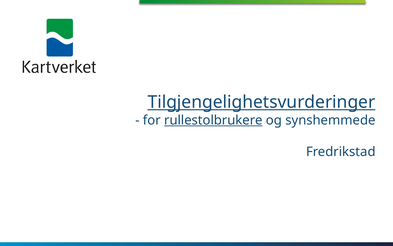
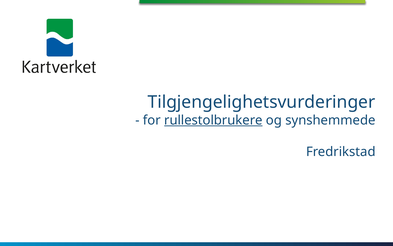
Tilgjengelighetsvurderinger underline: present -> none
